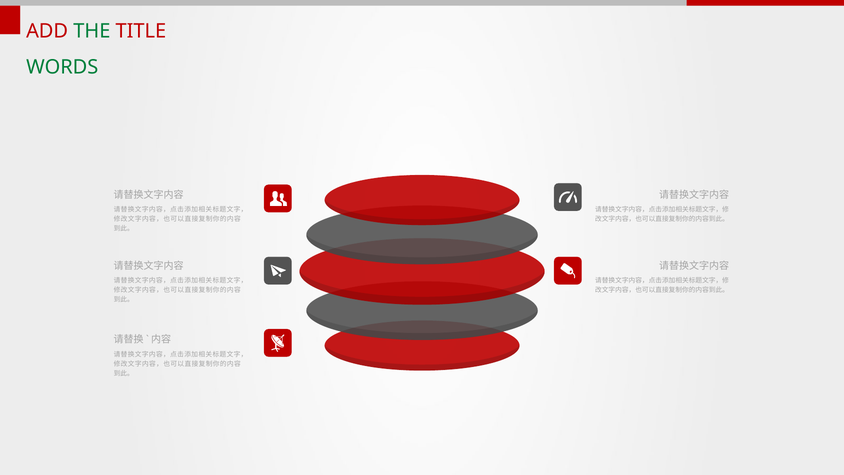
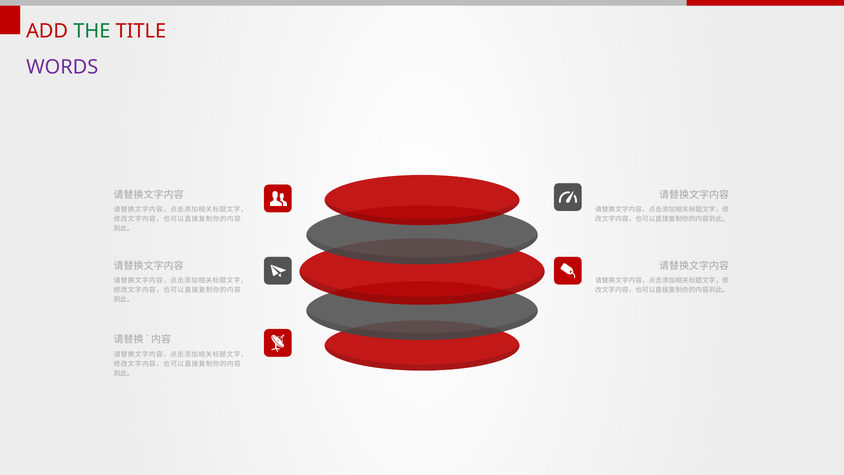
WORDS colour: green -> purple
